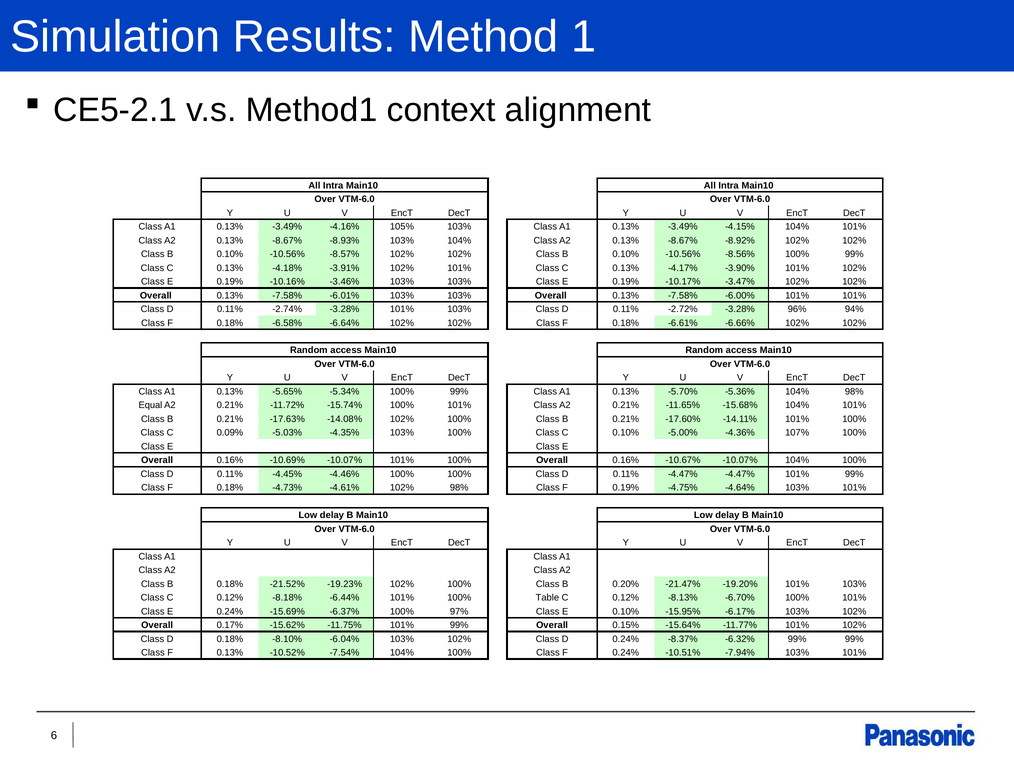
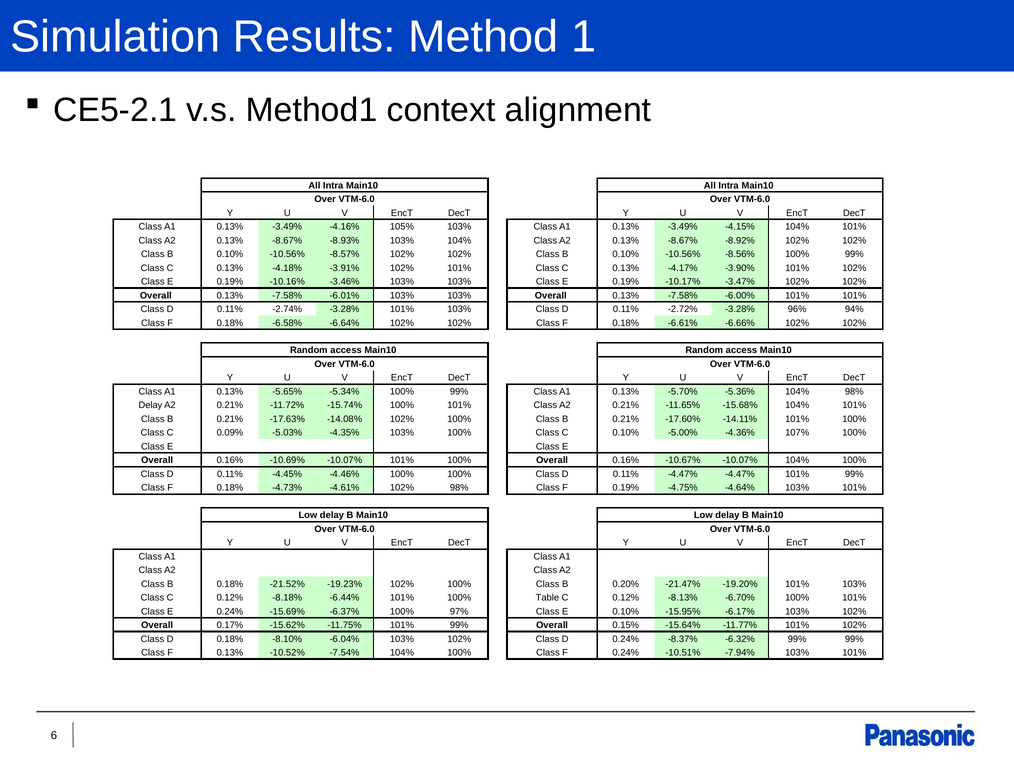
Equal at (150, 405): Equal -> Delay
